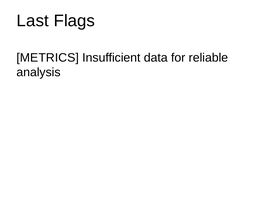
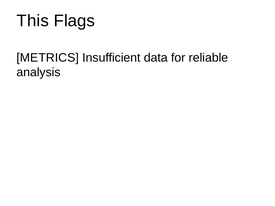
Last: Last -> This
